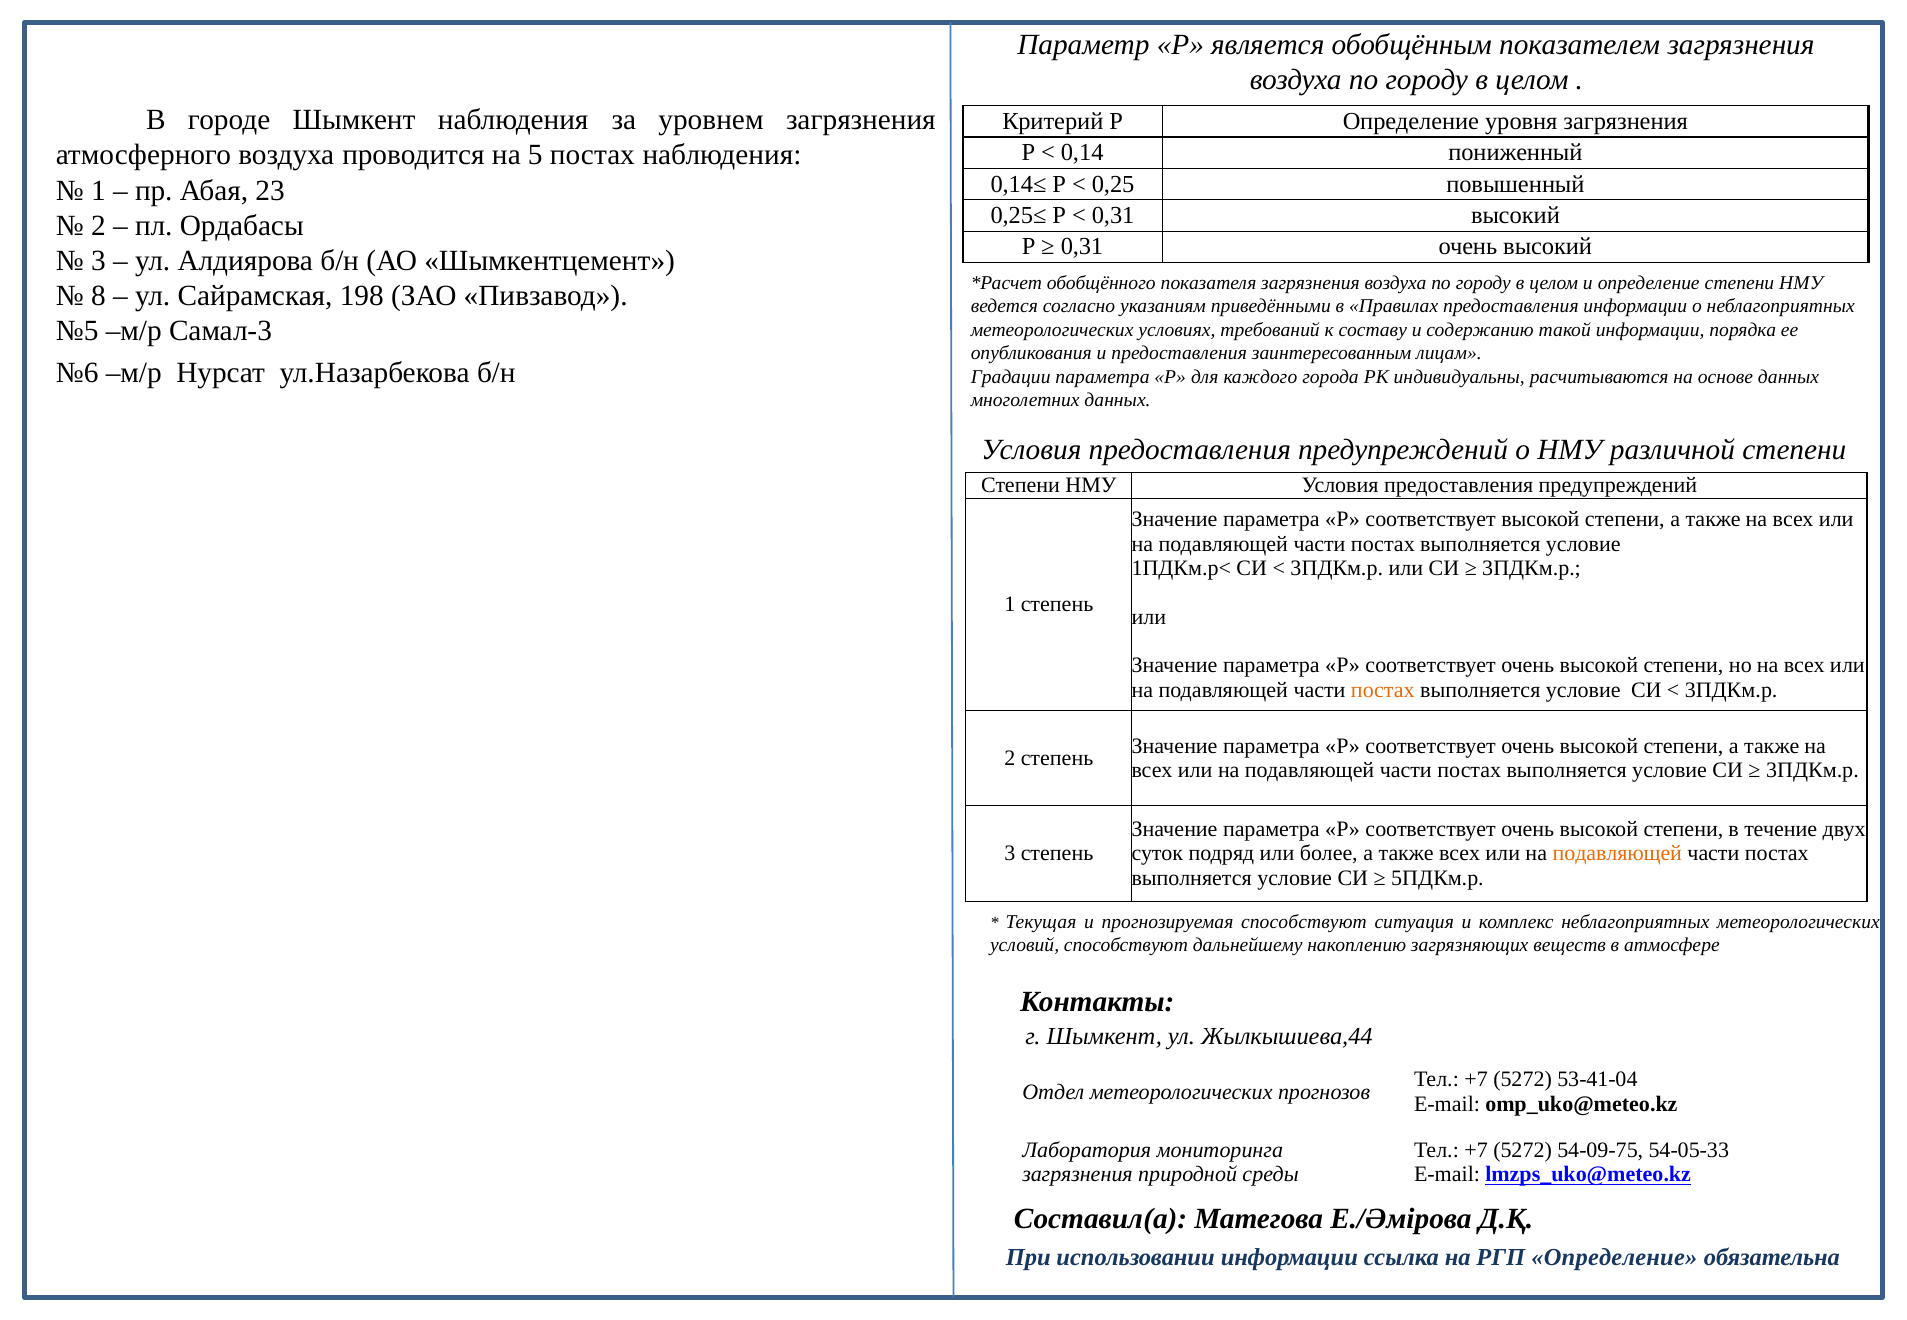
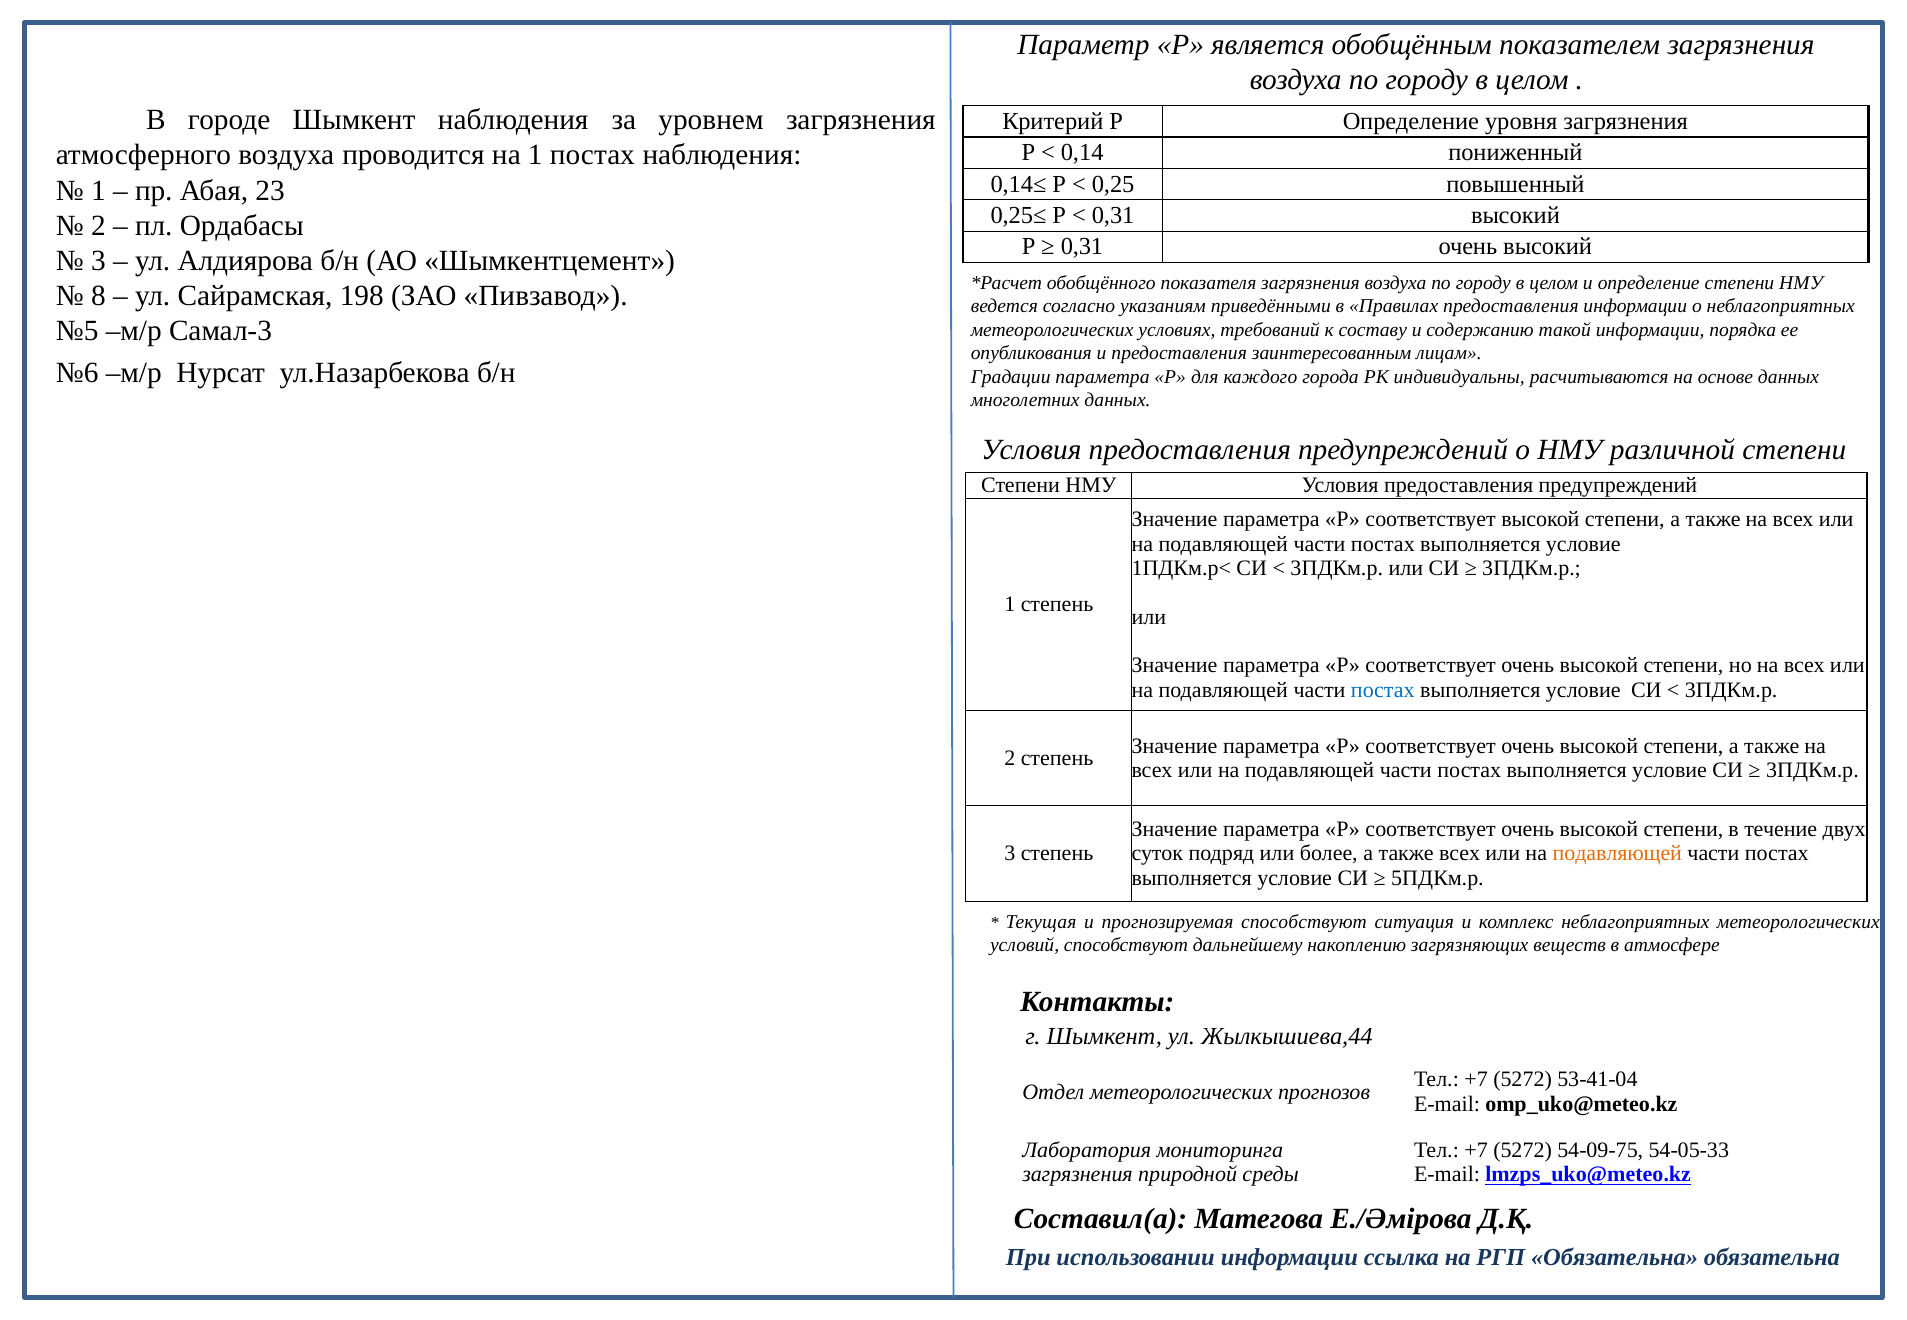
на 5: 5 -> 1
постах at (1383, 690) colour: orange -> blue
РГП Определение: Определение -> Обязательна
